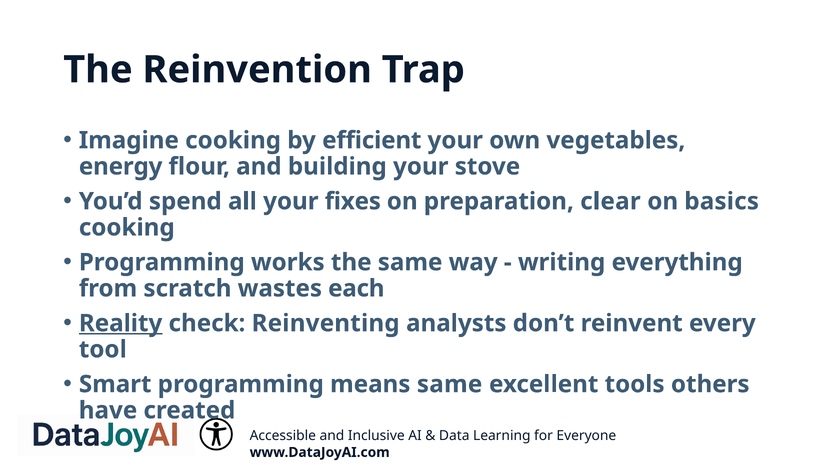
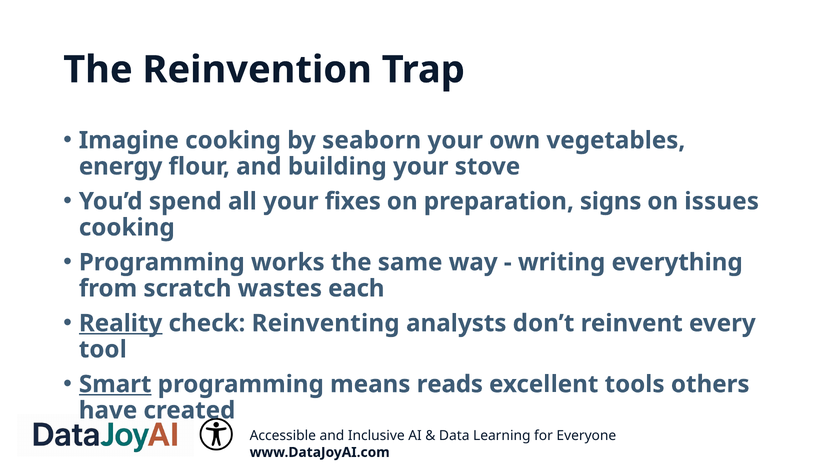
efficient: efficient -> seaborn
clear: clear -> signs
basics: basics -> issues
Smart underline: none -> present
means same: same -> reads
